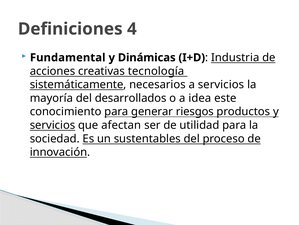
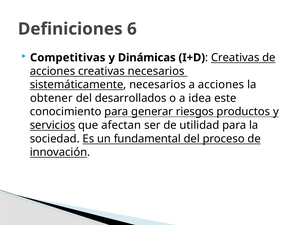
4: 4 -> 6
Fundamental: Fundamental -> Competitivas
Industria at (235, 57): Industria -> Creativas
creativas tecnología: tecnología -> necesarios
a servicios: servicios -> acciones
mayoría: mayoría -> obtener
sustentables: sustentables -> fundamental
